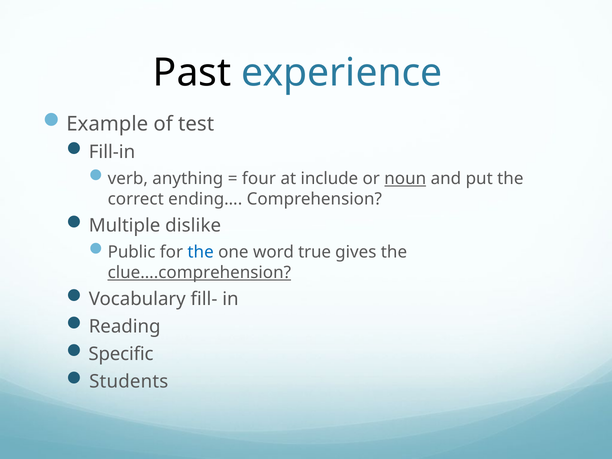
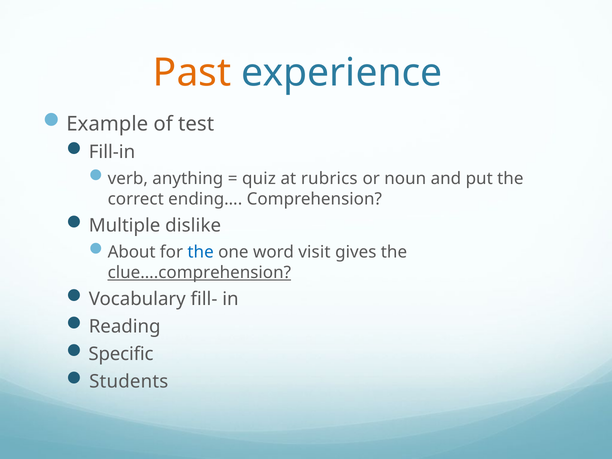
Past colour: black -> orange
four: four -> quiz
include: include -> rubrics
noun underline: present -> none
Public: Public -> About
true: true -> visit
